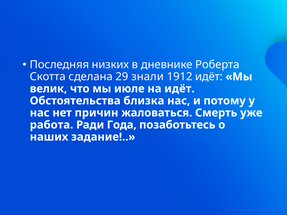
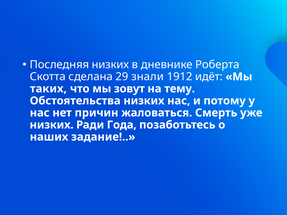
велик: велик -> таких
июле: июле -> зовут
на идёт: идёт -> тему
Обстоятельства близка: близка -> низких
работа at (52, 125): работа -> низких
